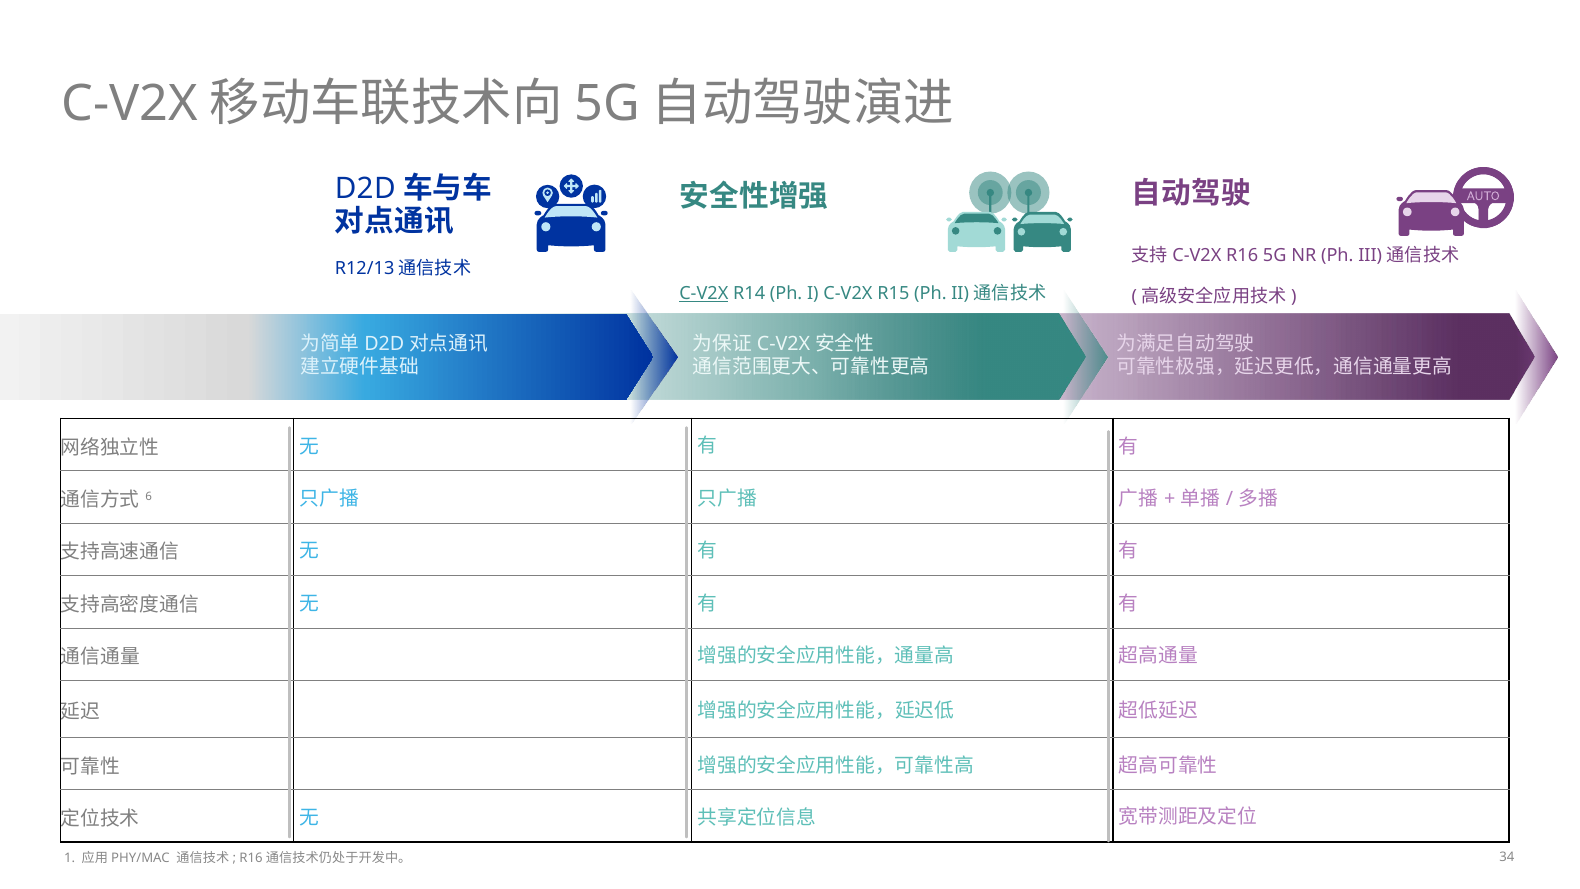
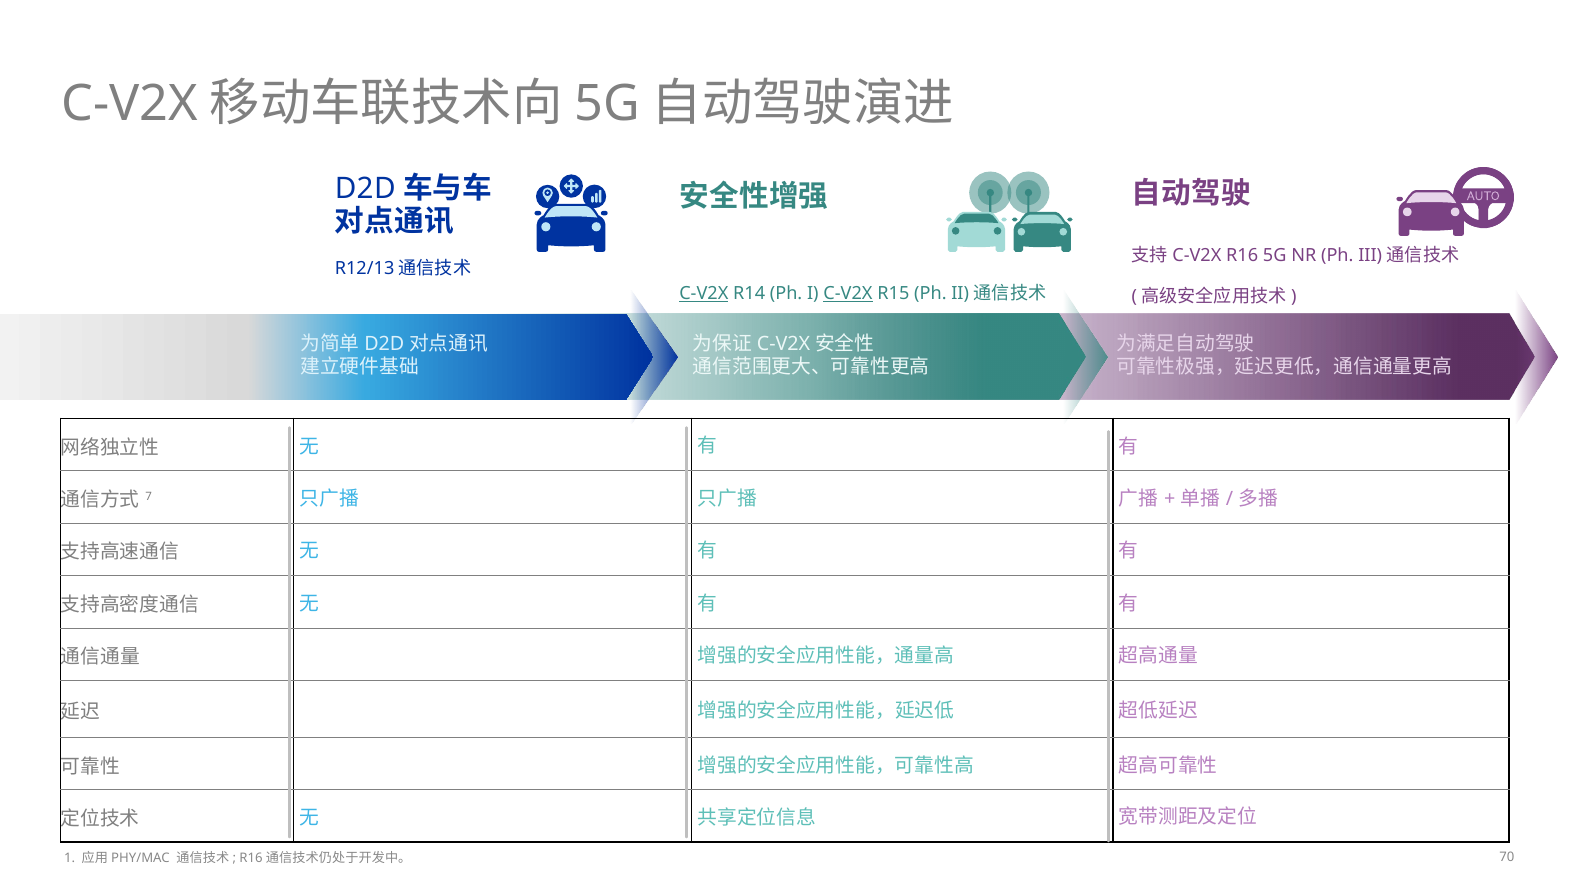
C-V2X at (848, 293) underline: none -> present
6: 6 -> 7
34: 34 -> 70
